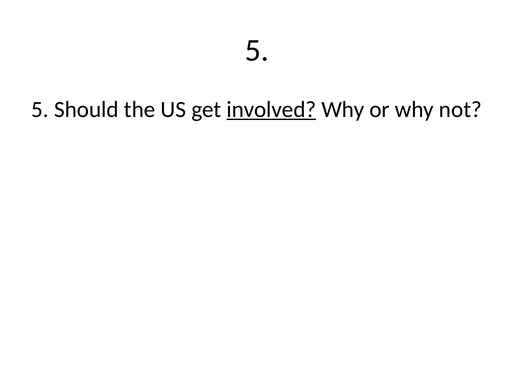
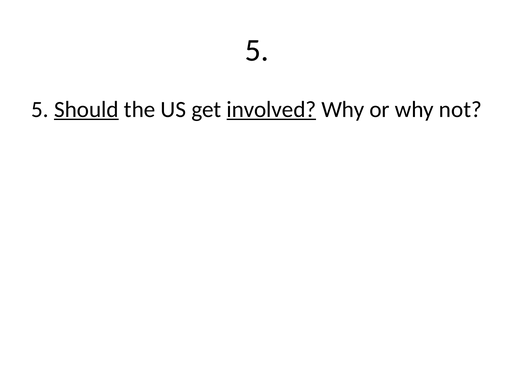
Should underline: none -> present
